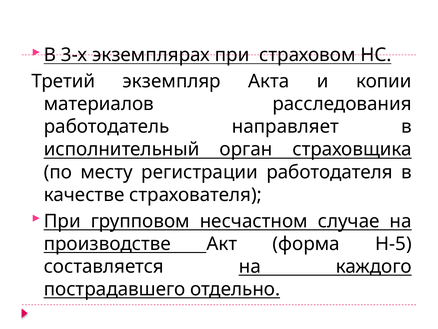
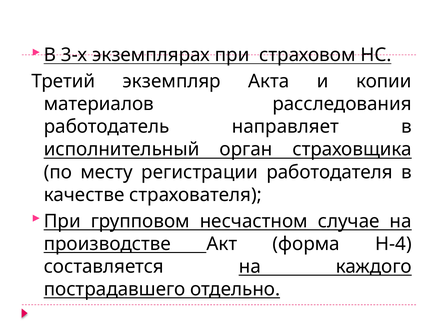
Н-5: Н-5 -> Н-4
